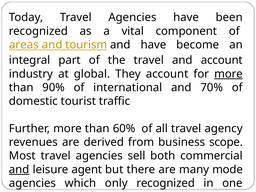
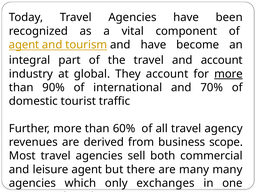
areas at (24, 45): areas -> agent
and at (19, 169) underline: present -> none
many mode: mode -> many
only recognized: recognized -> exchanges
